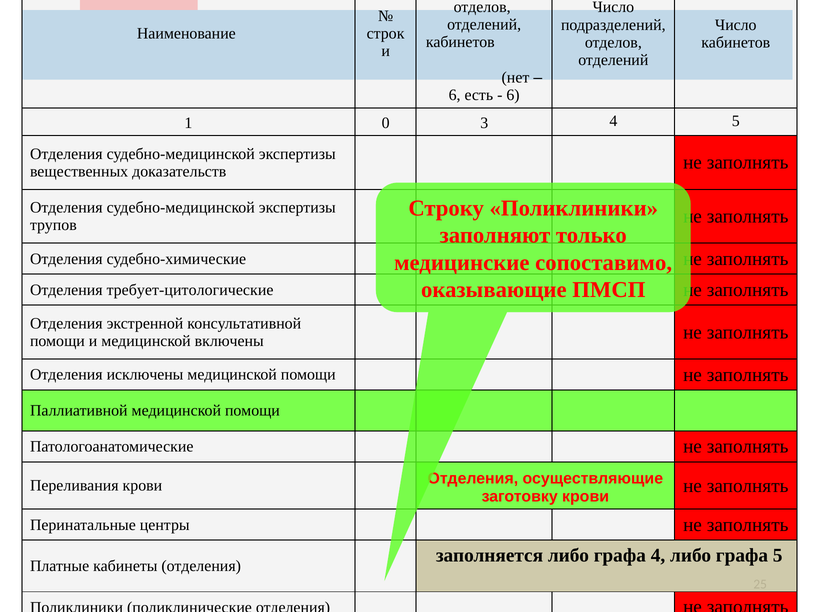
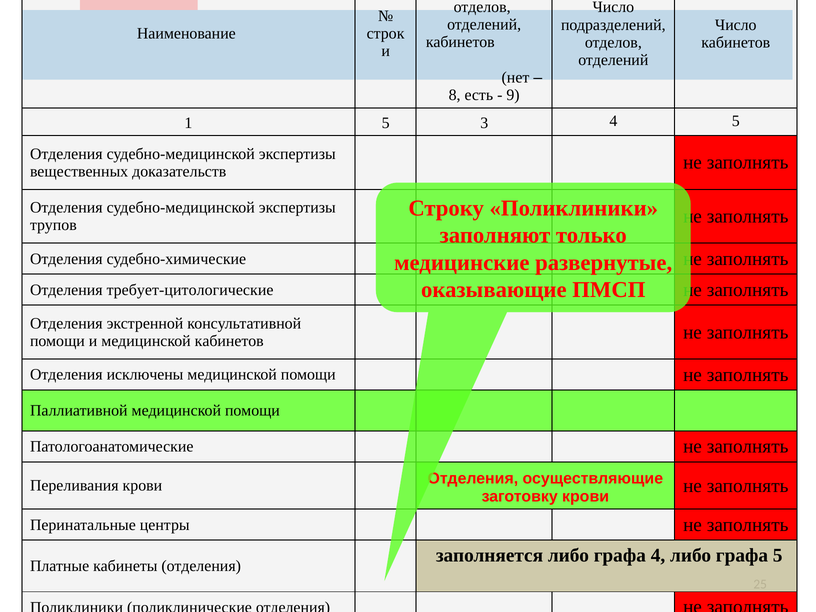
6 at (455, 95): 6 -> 8
6 at (513, 95): 6 -> 9
1 0: 0 -> 5
сопоставимо: сопоставимо -> развернутые
медицинской включены: включены -> кабинетов
